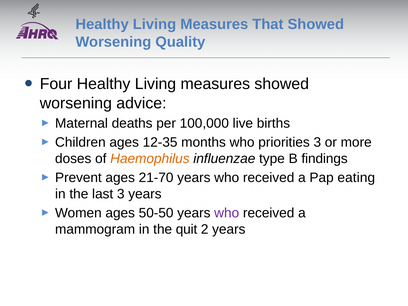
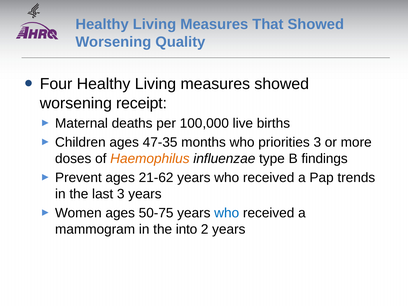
advice: advice -> receipt
12-35: 12-35 -> 47-35
21-70: 21-70 -> 21-62
eating: eating -> trends
50-50: 50-50 -> 50-75
who at (227, 213) colour: purple -> blue
quit: quit -> into
